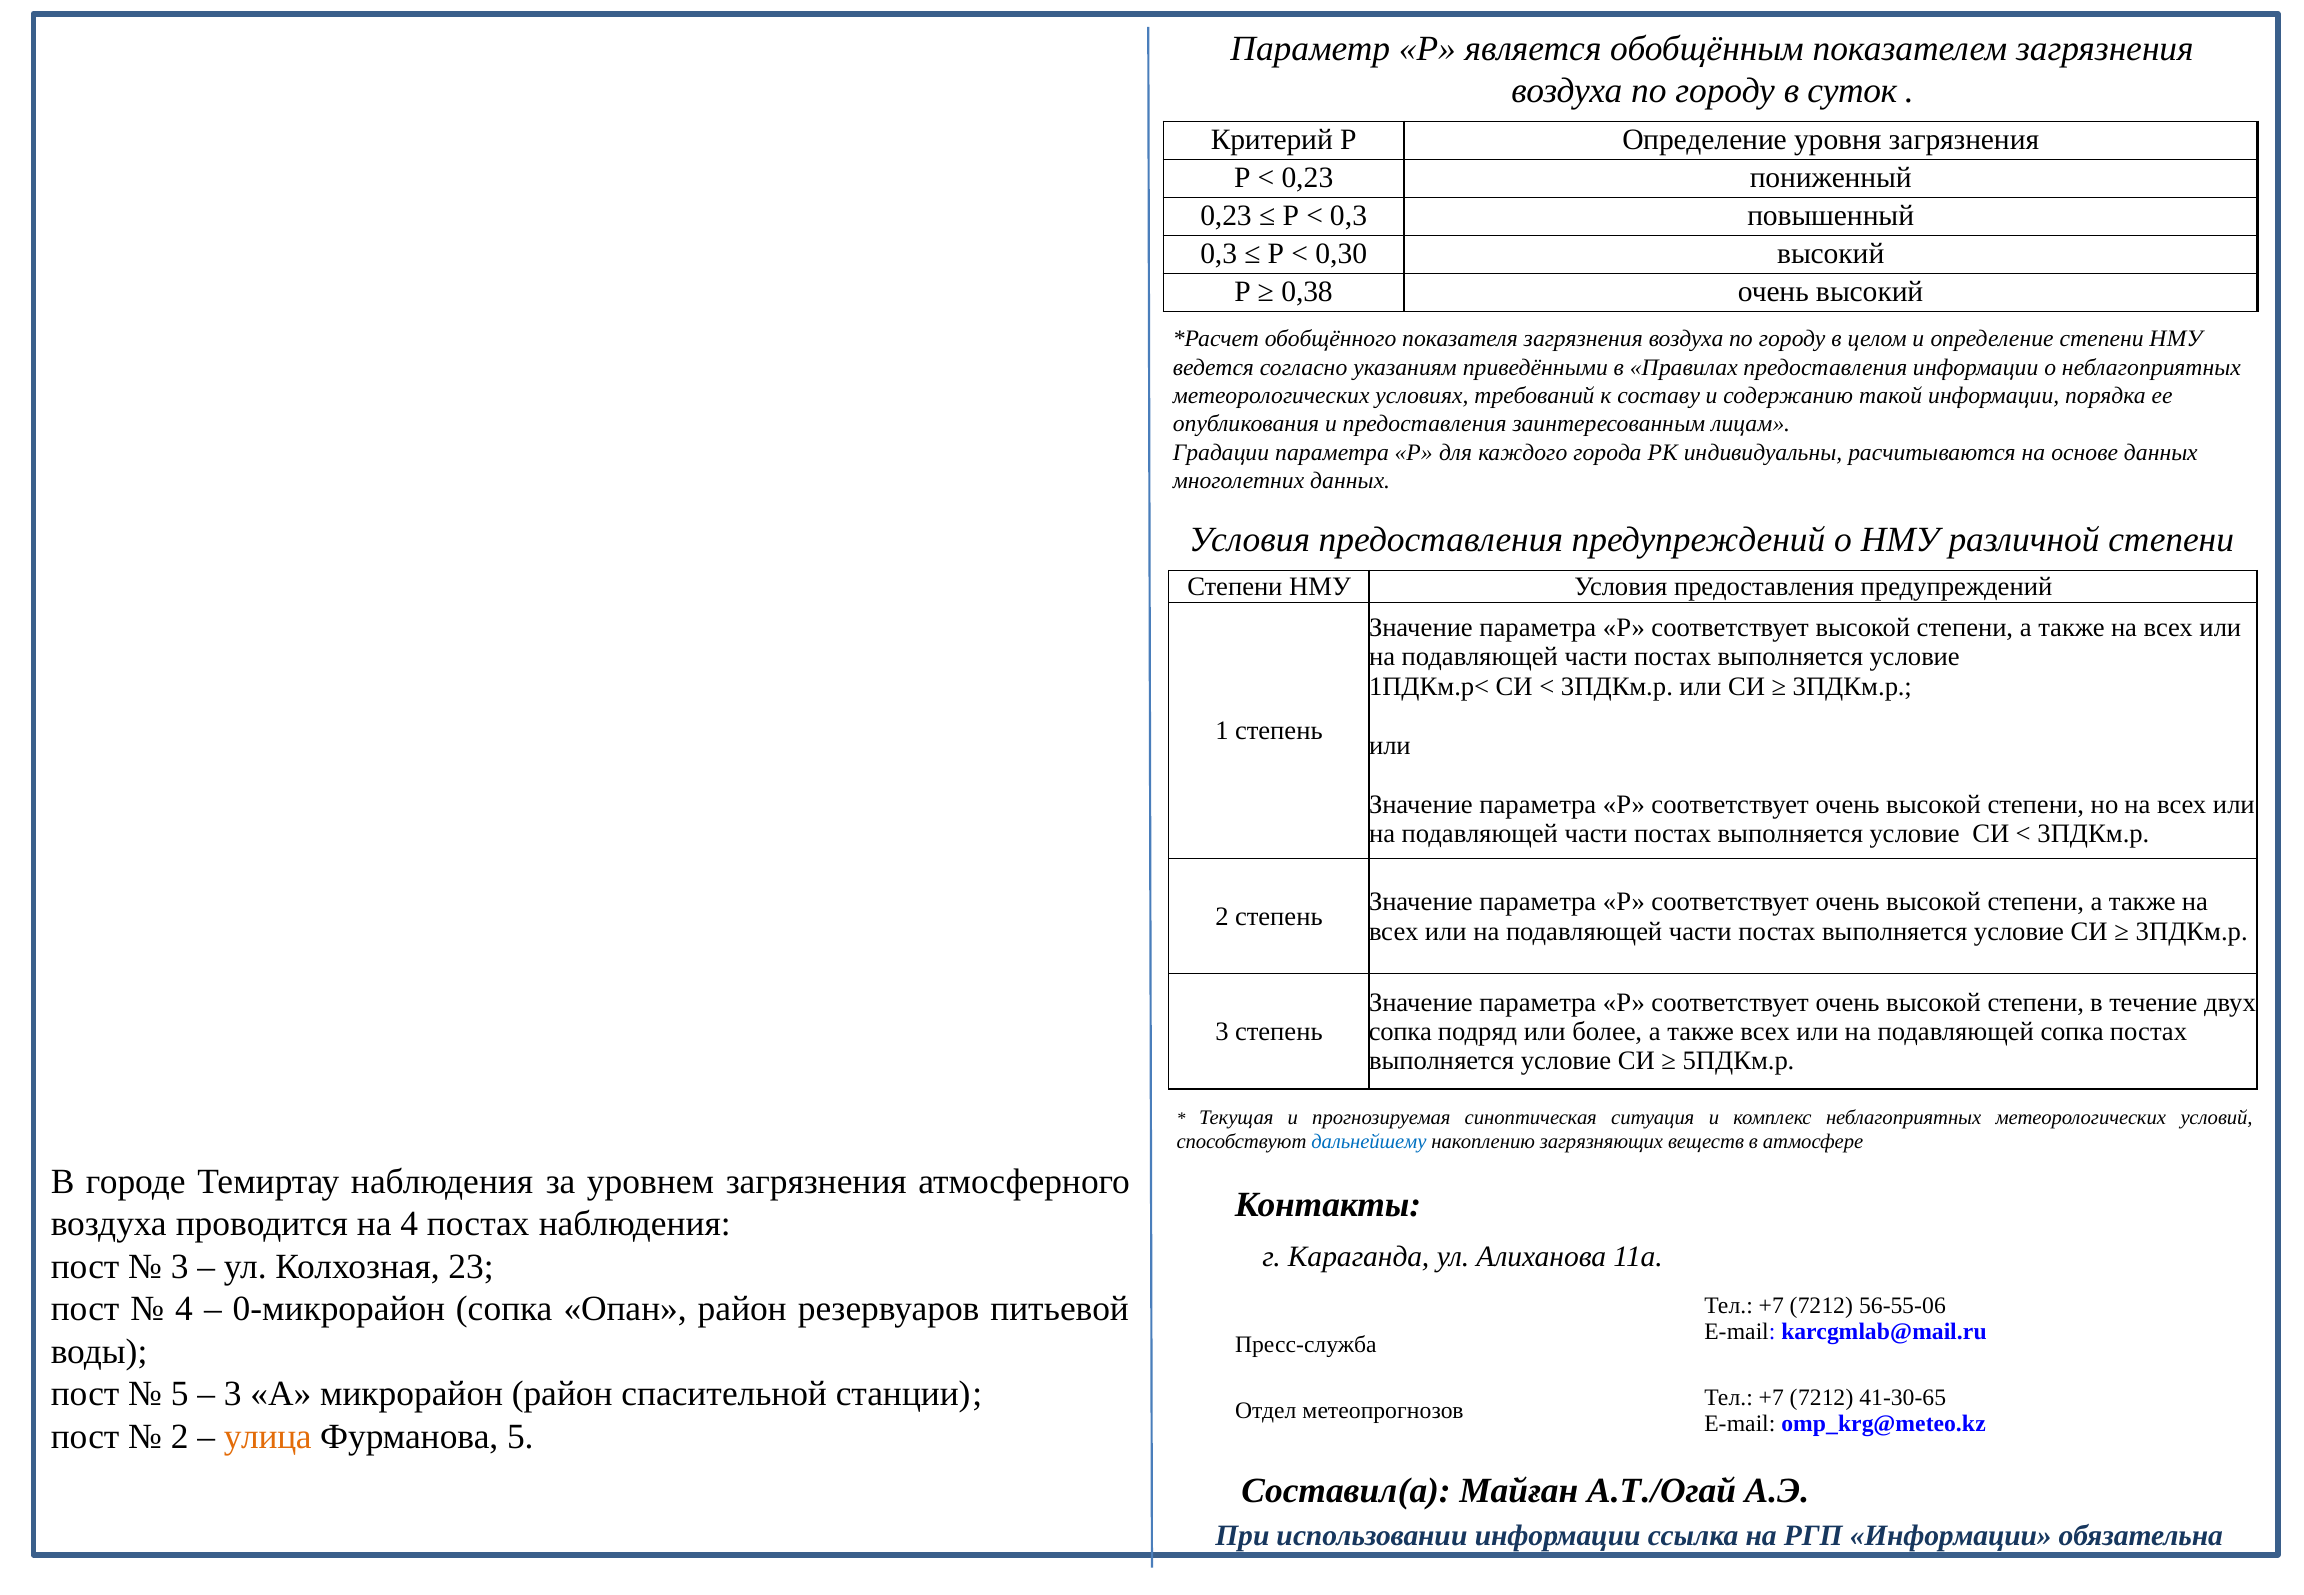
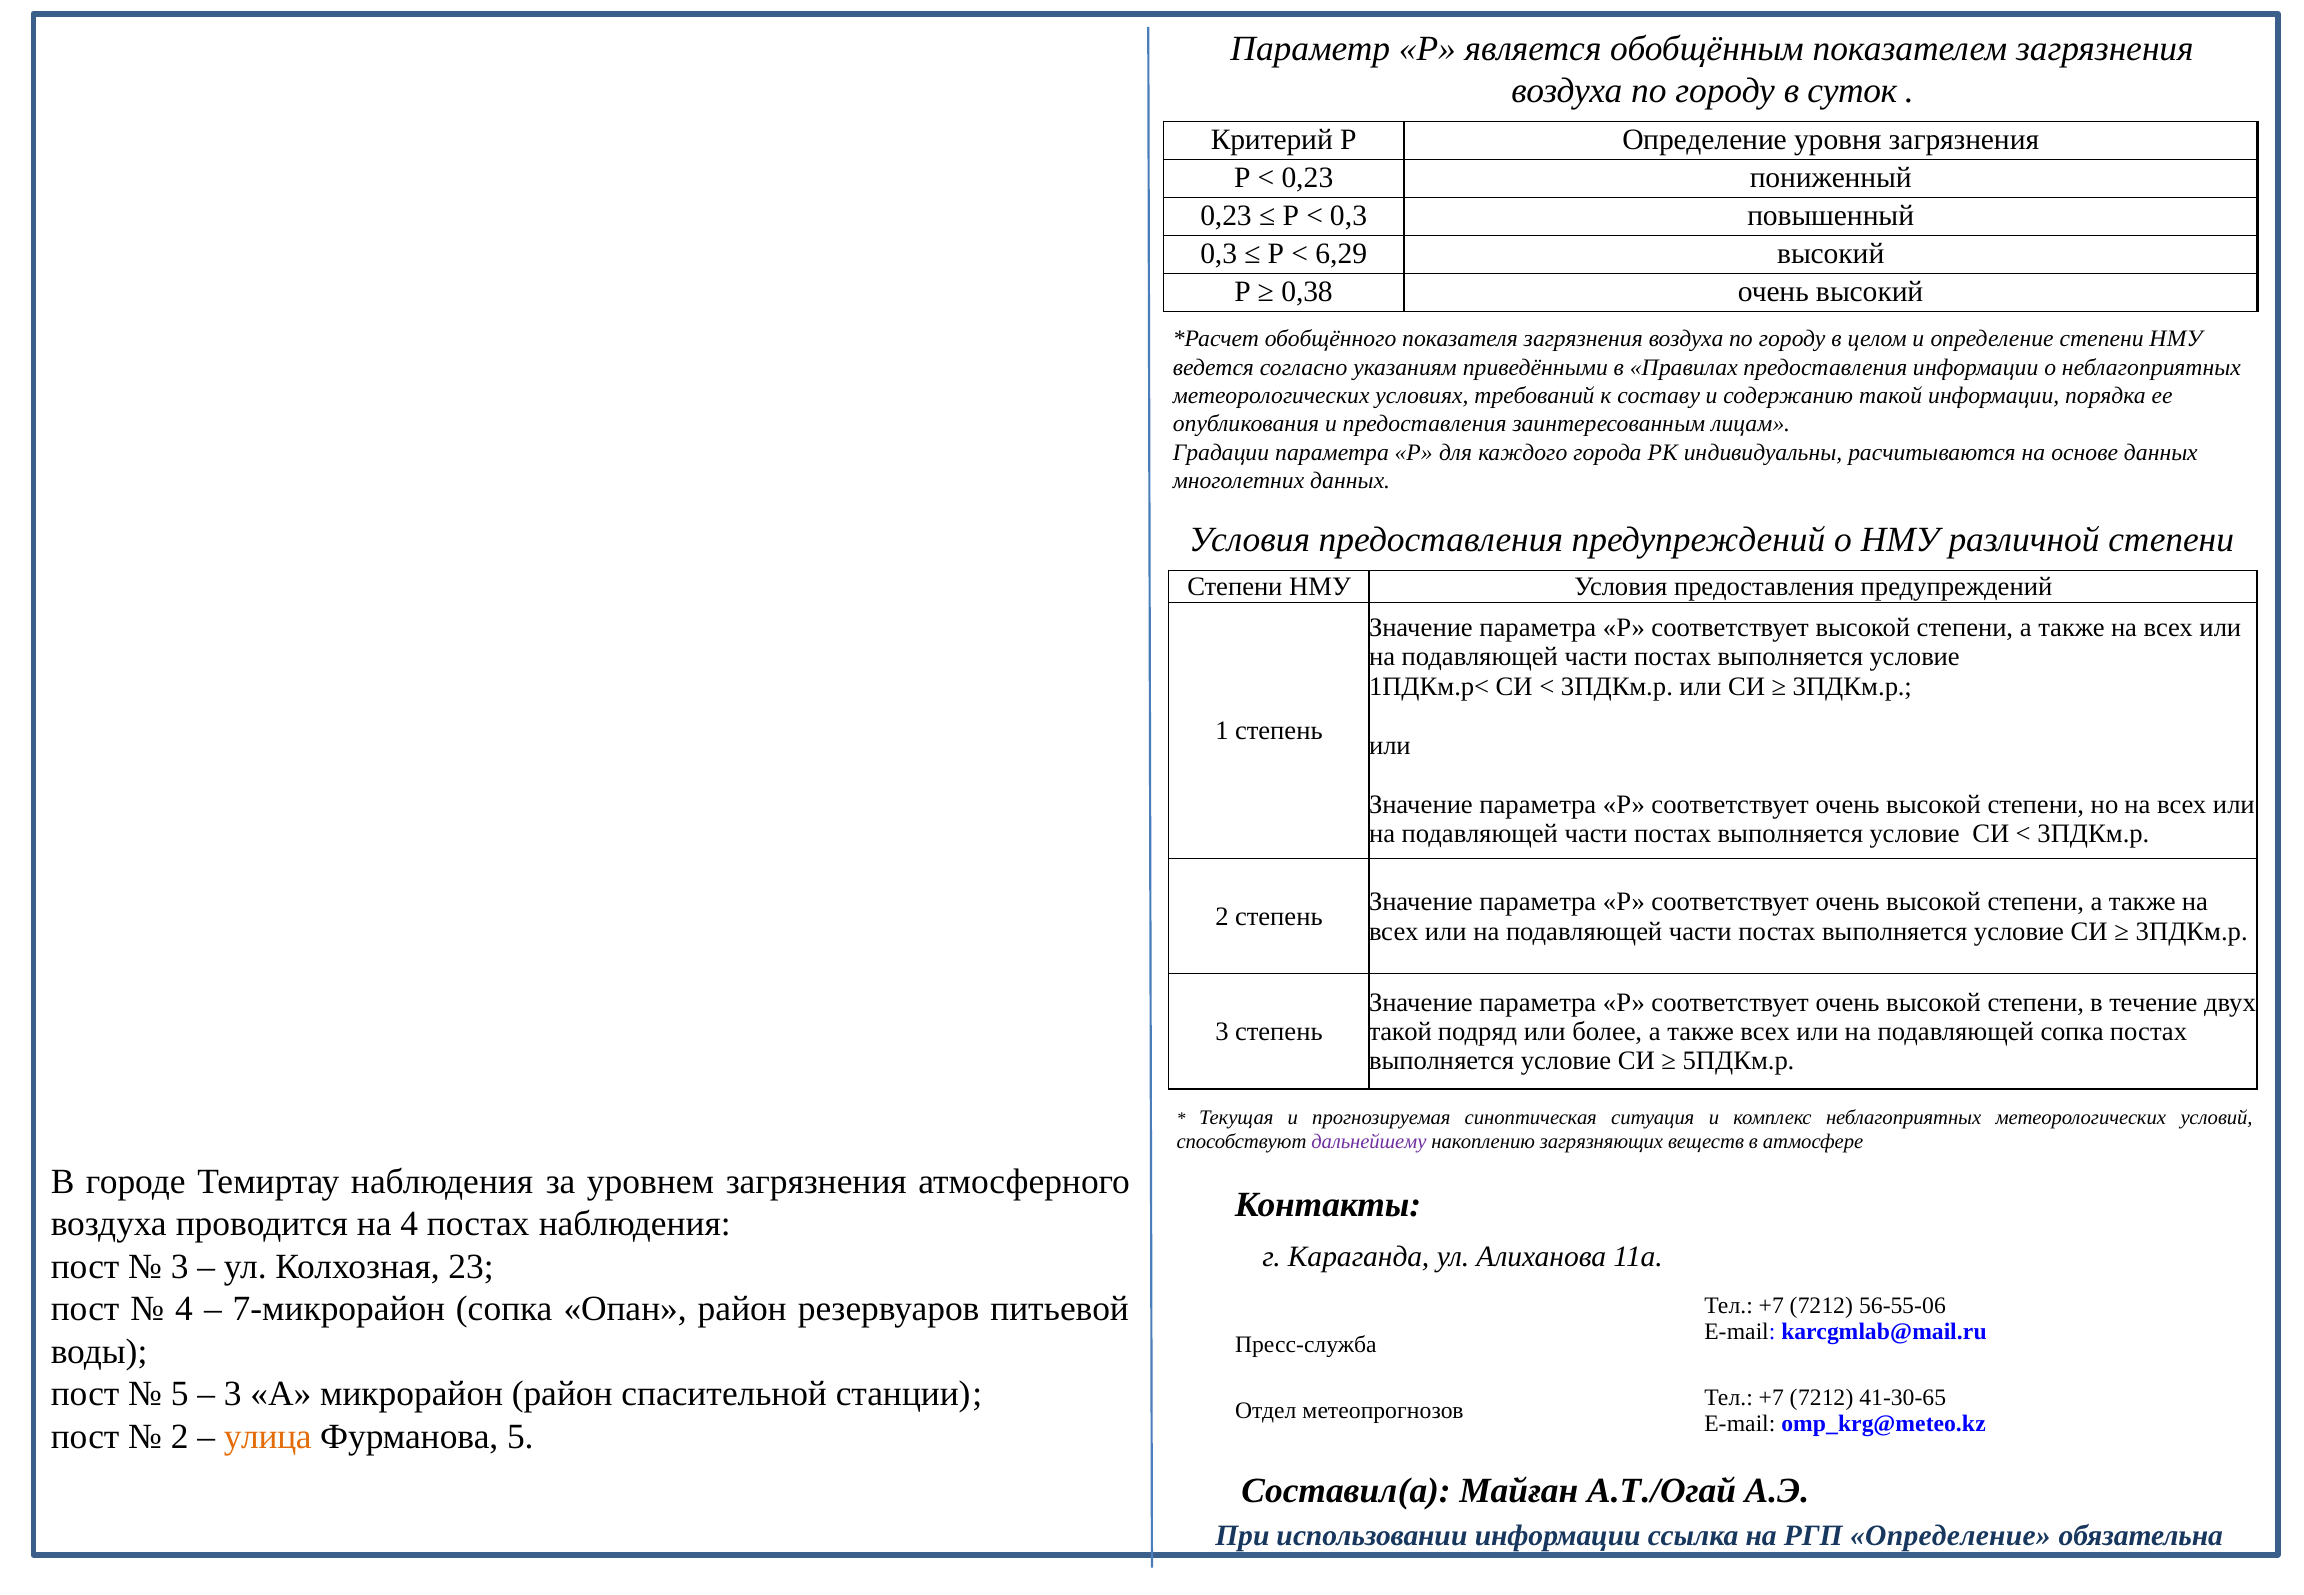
0,30: 0,30 -> 6,29
сопка at (1400, 1032): сопка -> такой
дальнейшему colour: blue -> purple
0-микрорайон: 0-микрорайон -> 7-микрорайон
РГП Информации: Информации -> Определение
